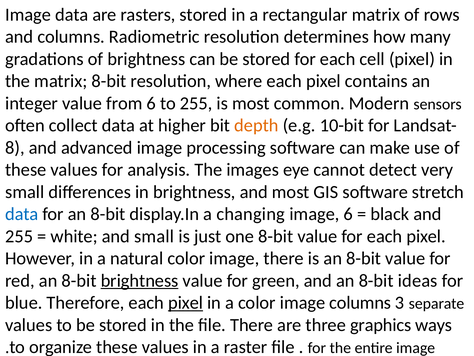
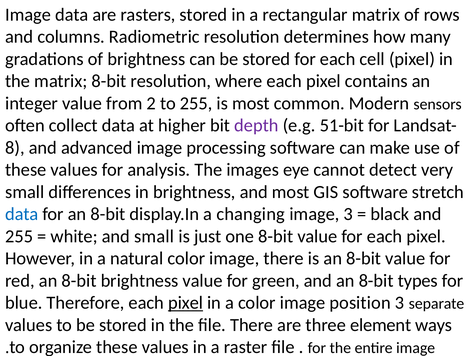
from 6: 6 -> 2
depth colour: orange -> purple
10-bit: 10-bit -> 51-bit
image 6: 6 -> 3
brightness at (140, 280) underline: present -> none
ideas: ideas -> types
image columns: columns -> position
graphics: graphics -> element
